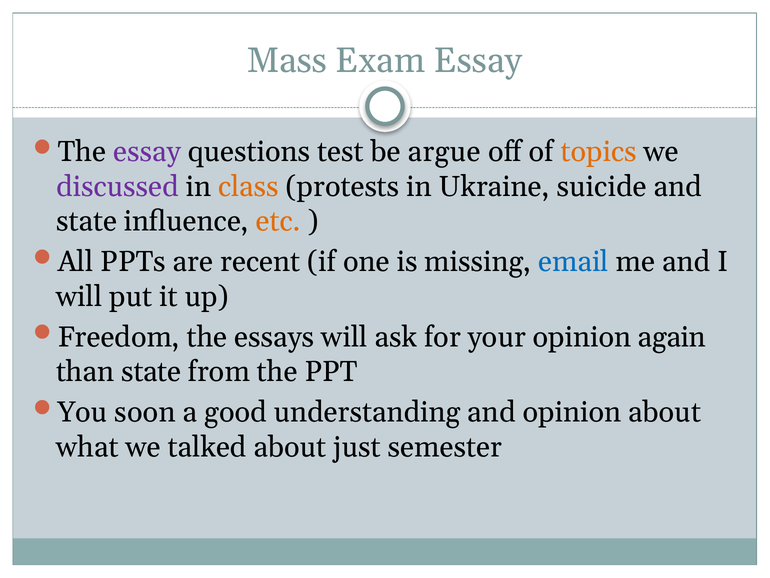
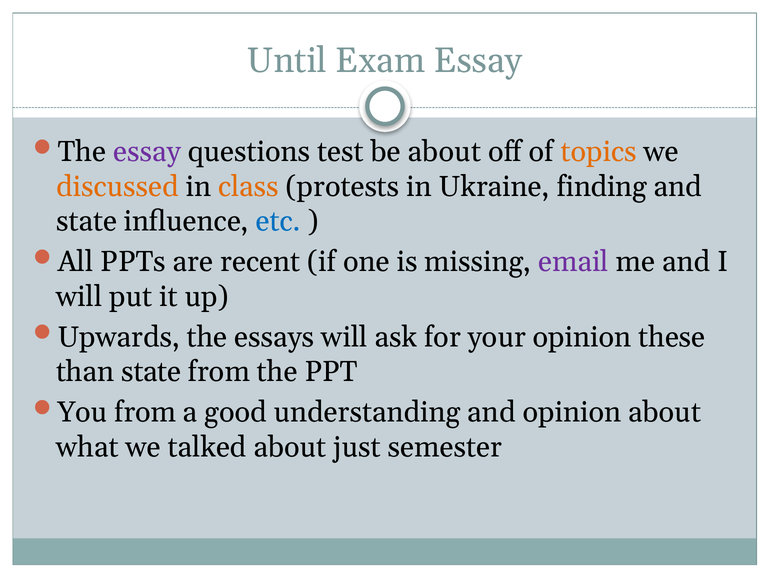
Mass: Mass -> Until
be argue: argue -> about
discussed colour: purple -> orange
suicide: suicide -> finding
etc colour: orange -> blue
email colour: blue -> purple
Freedom: Freedom -> Upwards
again: again -> these
You soon: soon -> from
